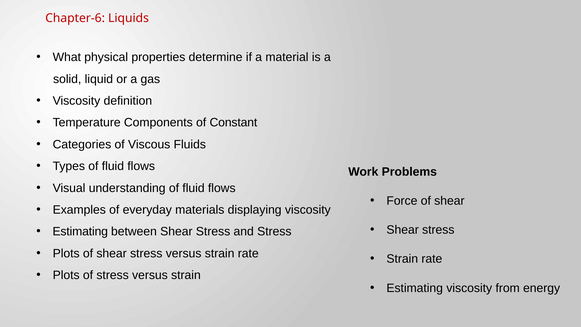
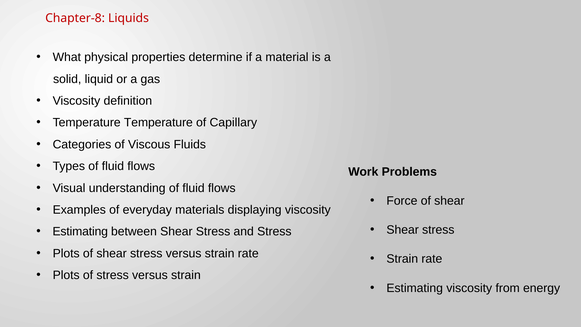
Chapter-6: Chapter-6 -> Chapter-8
Temperature Components: Components -> Temperature
Constant: Constant -> Capillary
